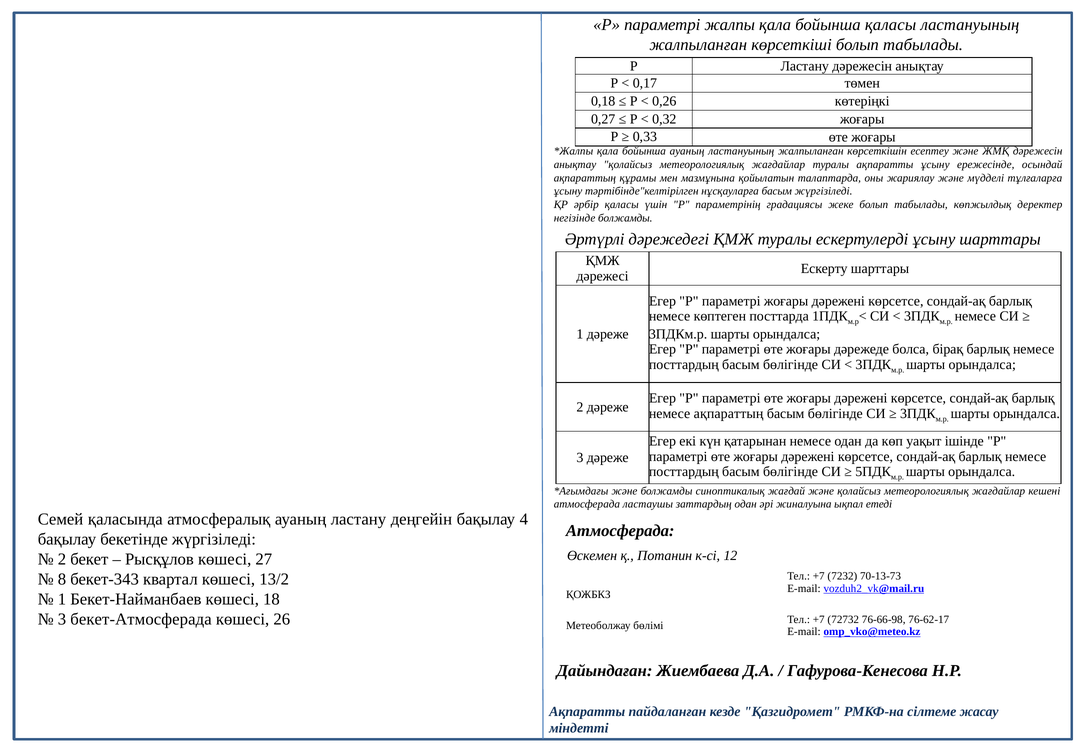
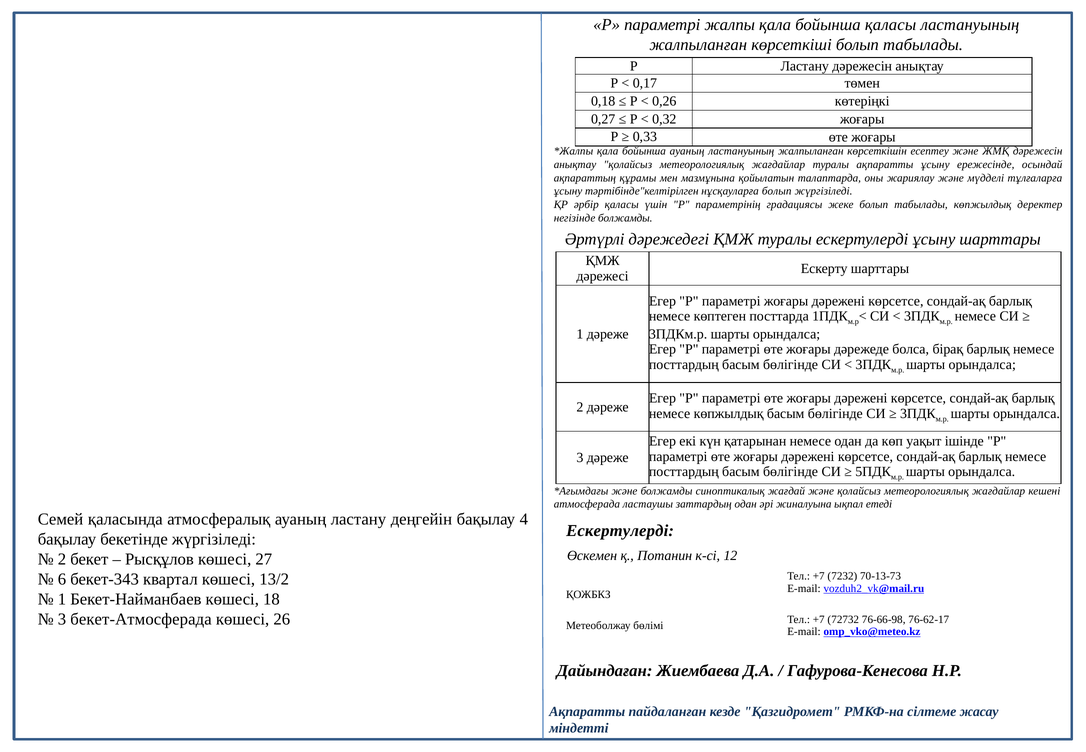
нұсқауларға басым: басым -> болып
немесе ақпараттың: ақпараттың -> көпжылдық
Атмосферада at (620, 531): Атмосферада -> Ескертулерді
8: 8 -> 6
